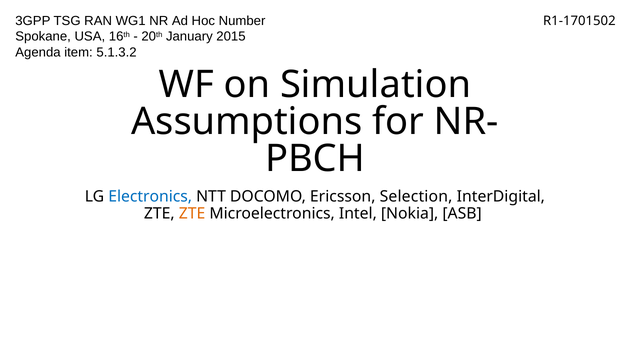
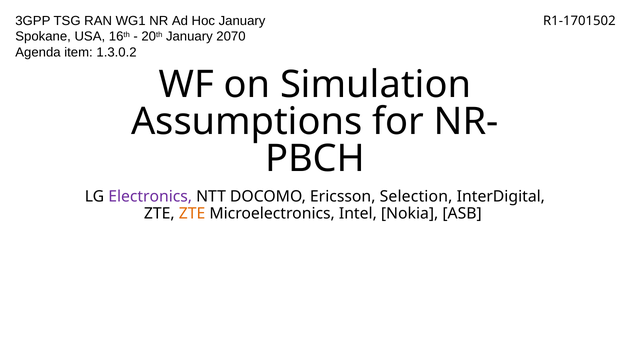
Hoc Number: Number -> January
2015: 2015 -> 2070
5.1.3.2: 5.1.3.2 -> 1.3.0.2
Electronics colour: blue -> purple
